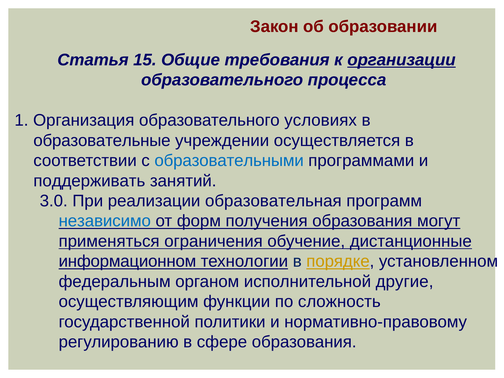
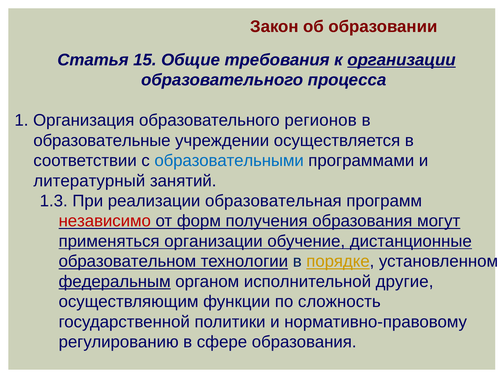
условиях: условиях -> регионов
поддерживать: поддерживать -> литературный
3.0: 3.0 -> 1.3
независимо colour: blue -> red
применяться ограничения: ограничения -> организации
информационном: информационном -> образовательном
федеральным underline: none -> present
